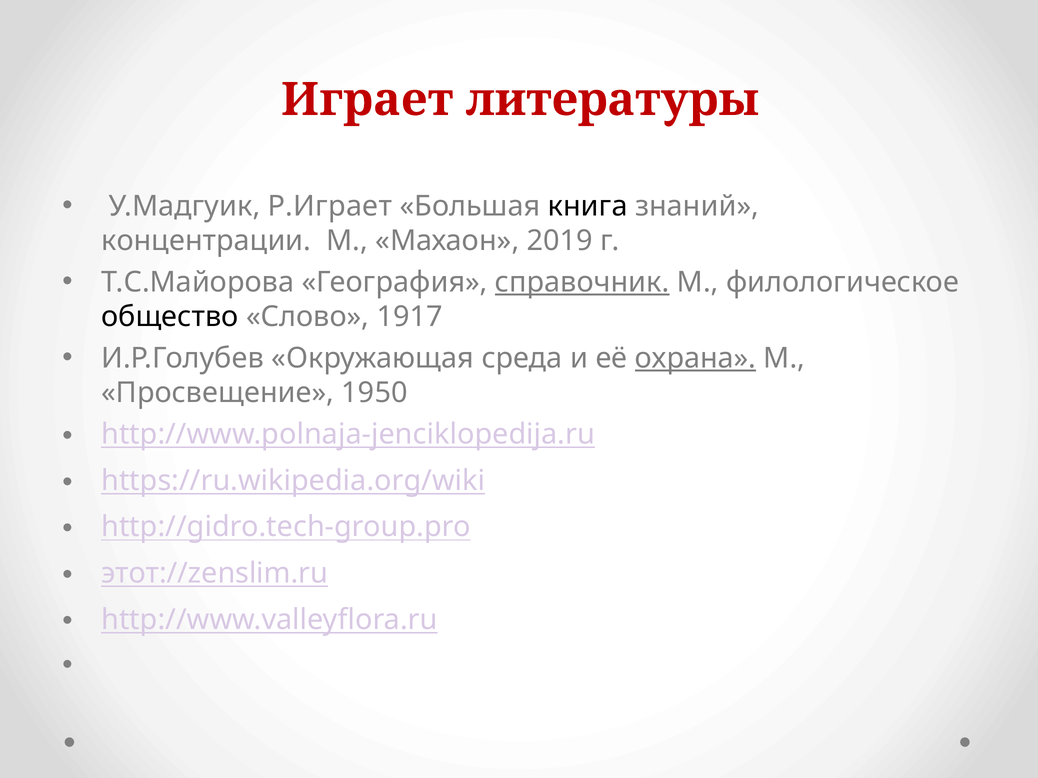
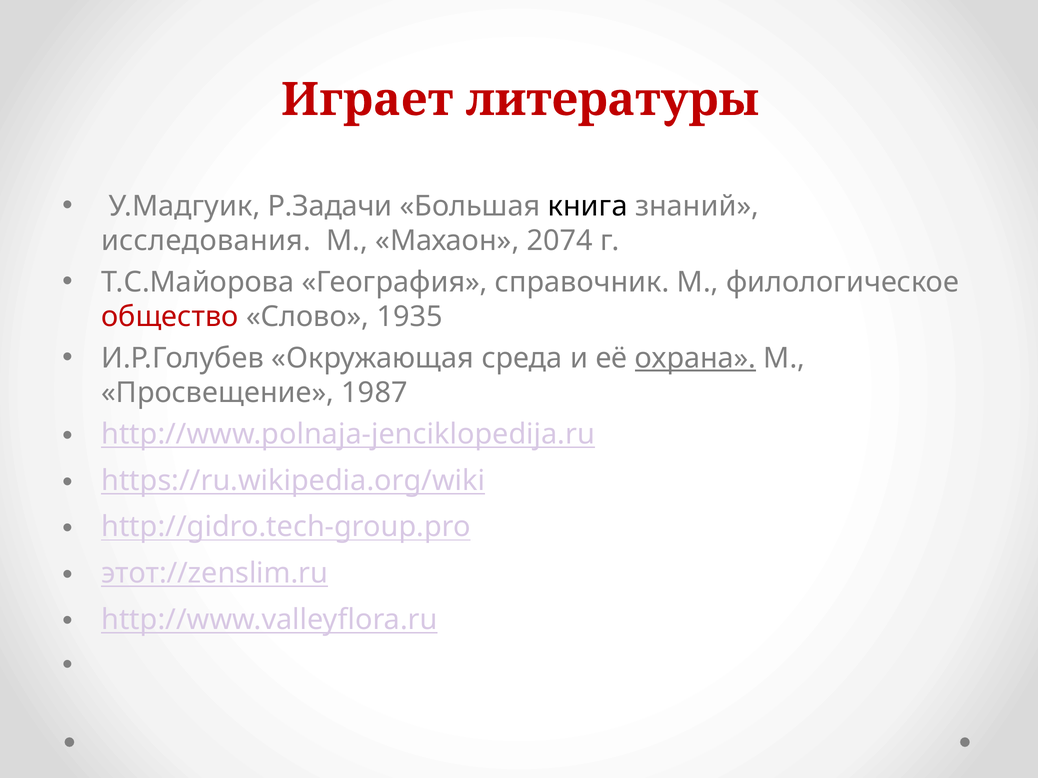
Р.Играет: Р.Играет -> Р.Задачи
концентрации: концентрации -> исследования
2019: 2019 -> 2074
справочник underline: present -> none
общество colour: black -> red
1917: 1917 -> 1935
1950: 1950 -> 1987
